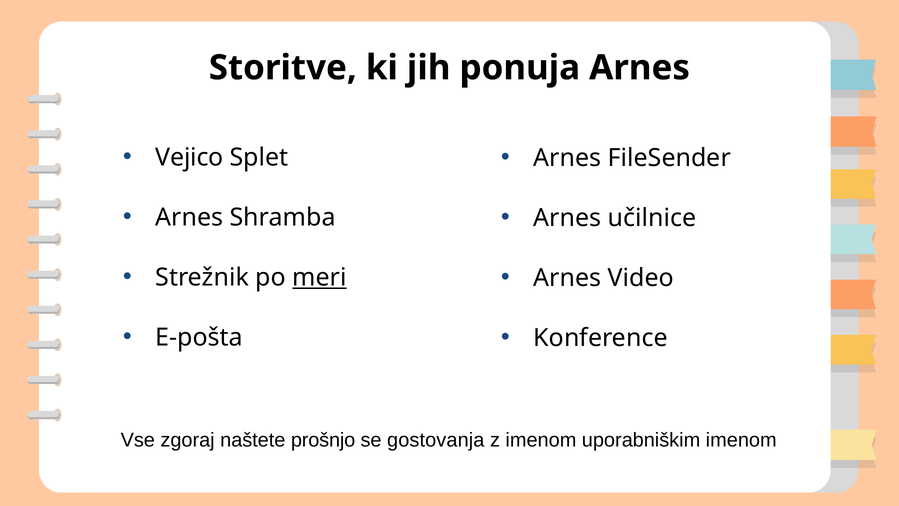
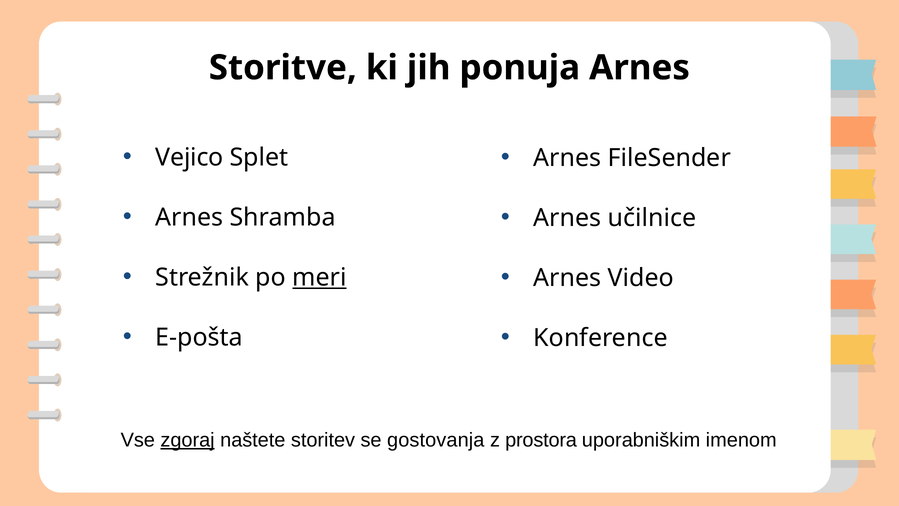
zgoraj underline: none -> present
prošnjo: prošnjo -> storitev
z imenom: imenom -> prostora
